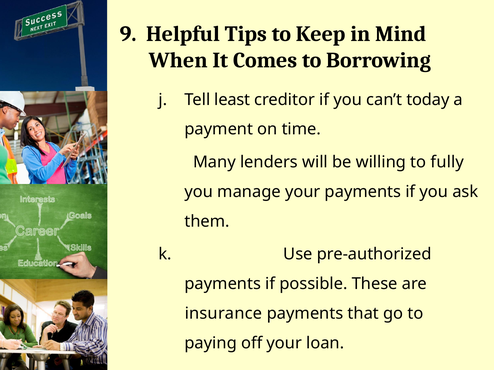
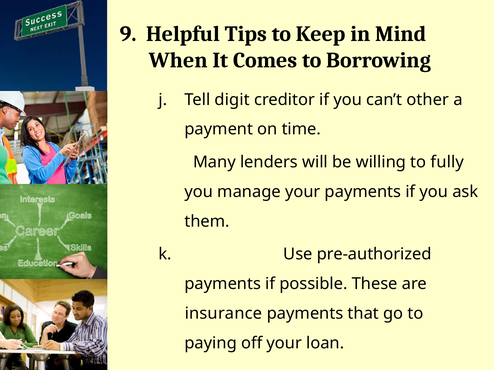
least: least -> digit
today: today -> other
